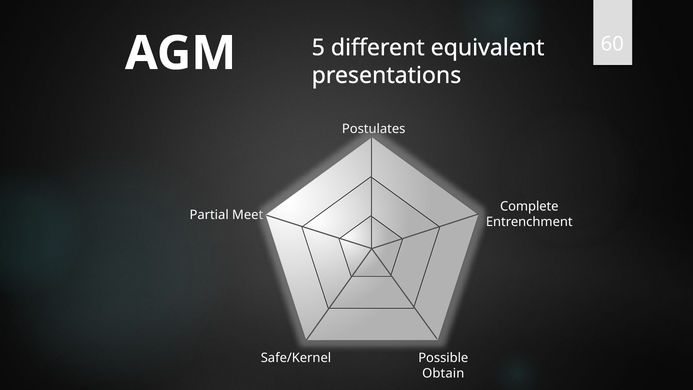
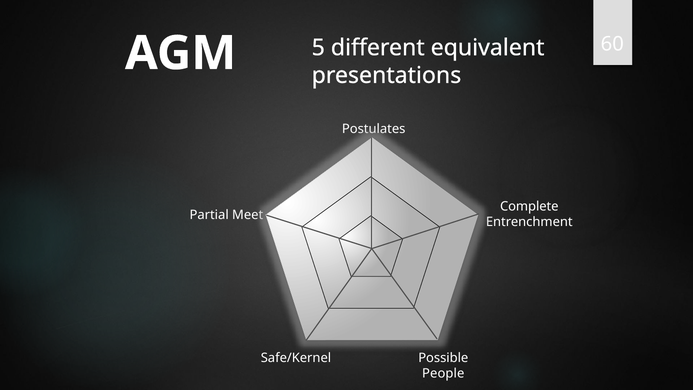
Obtain: Obtain -> People
